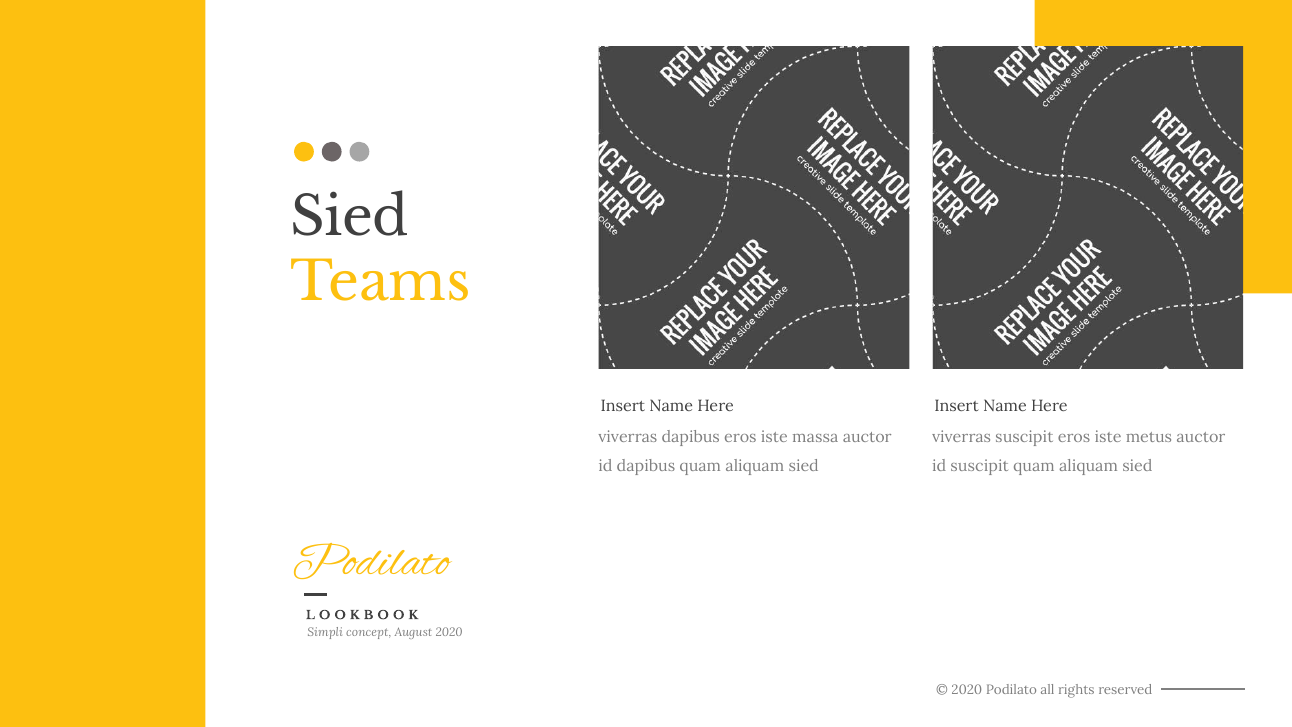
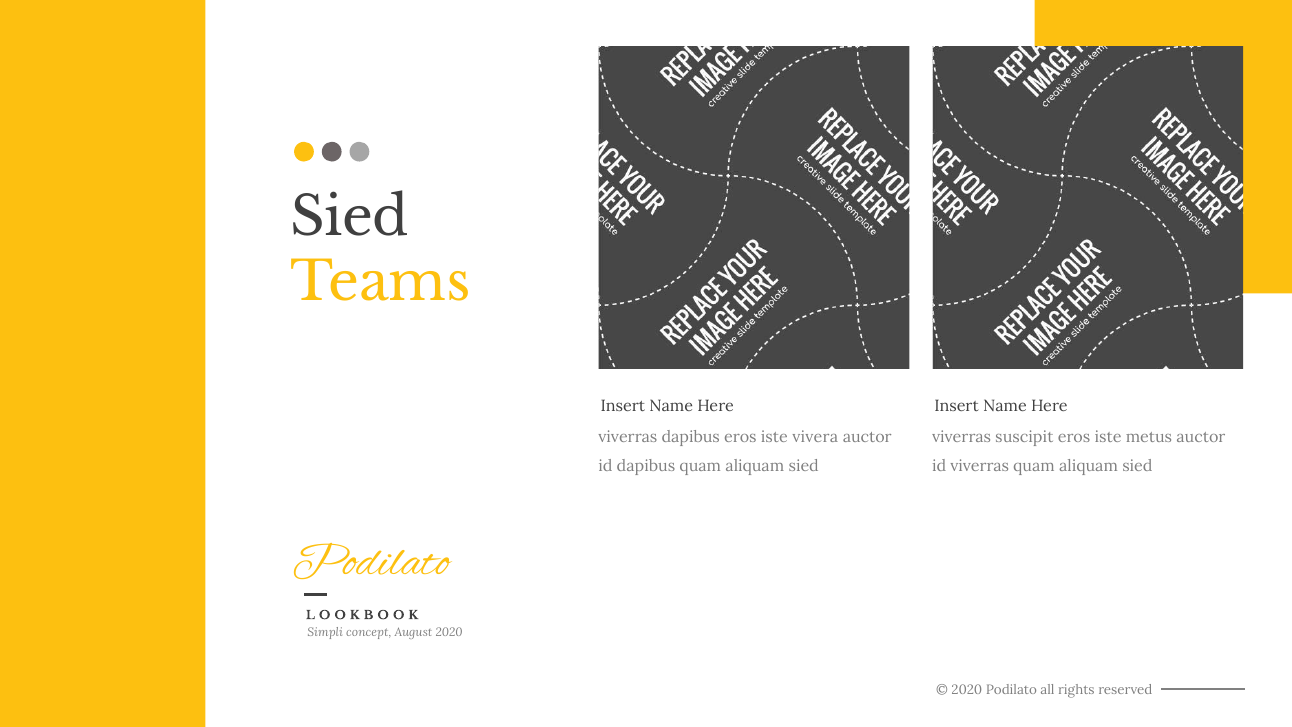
massa: massa -> vivera
id suscipit: suscipit -> viverras
